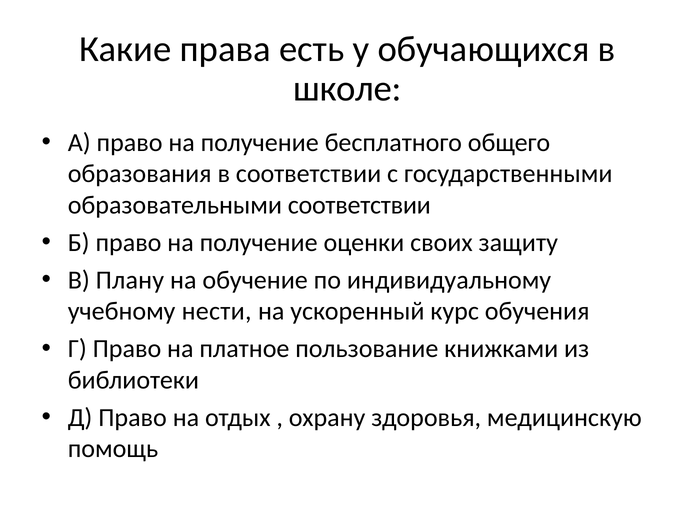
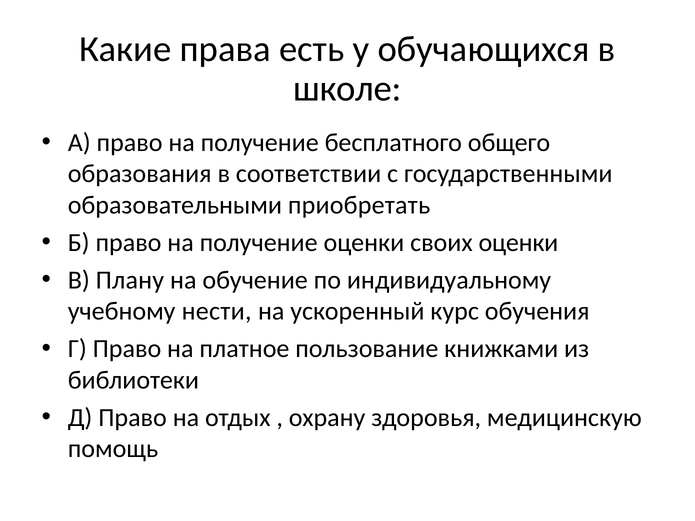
образовательными соответствии: соответствии -> приобретать
своих защиту: защиту -> оценки
